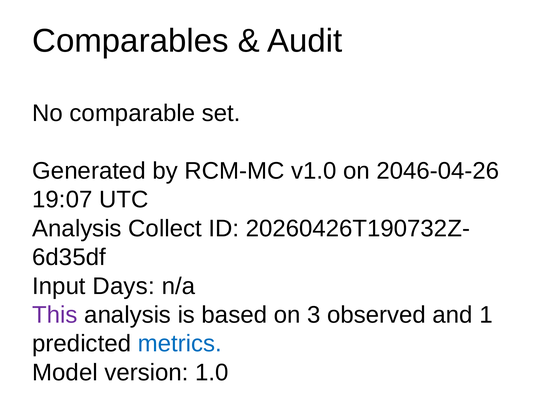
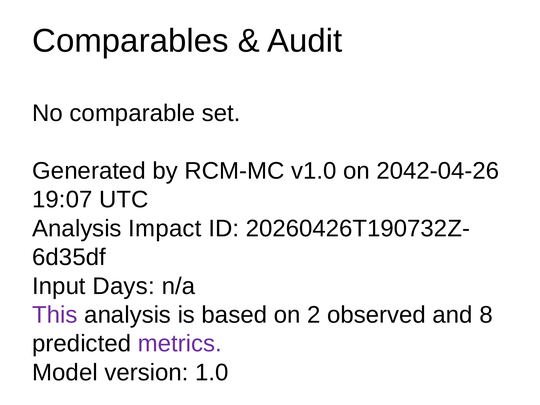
2046-04-26: 2046-04-26 -> 2042-04-26
Collect: Collect -> Impact
3: 3 -> 2
1: 1 -> 8
metrics colour: blue -> purple
